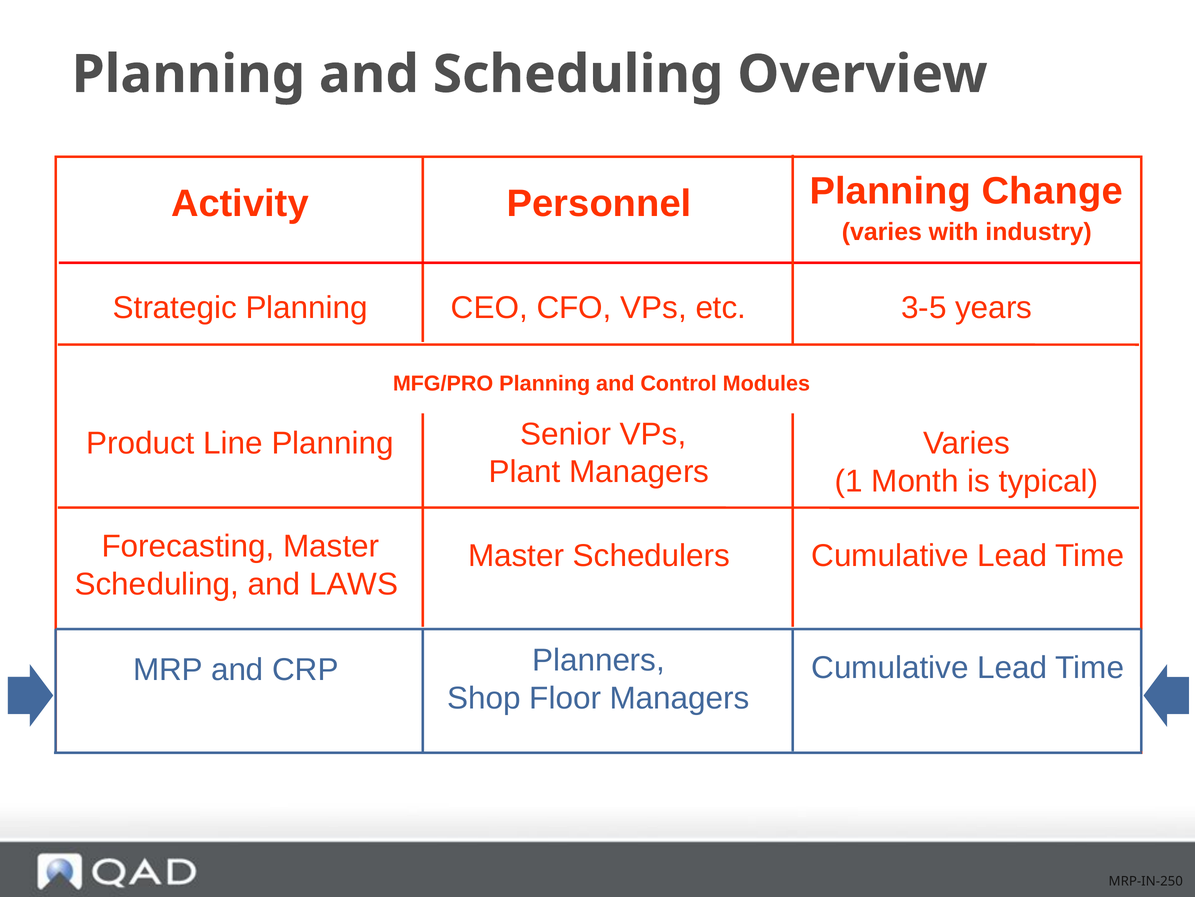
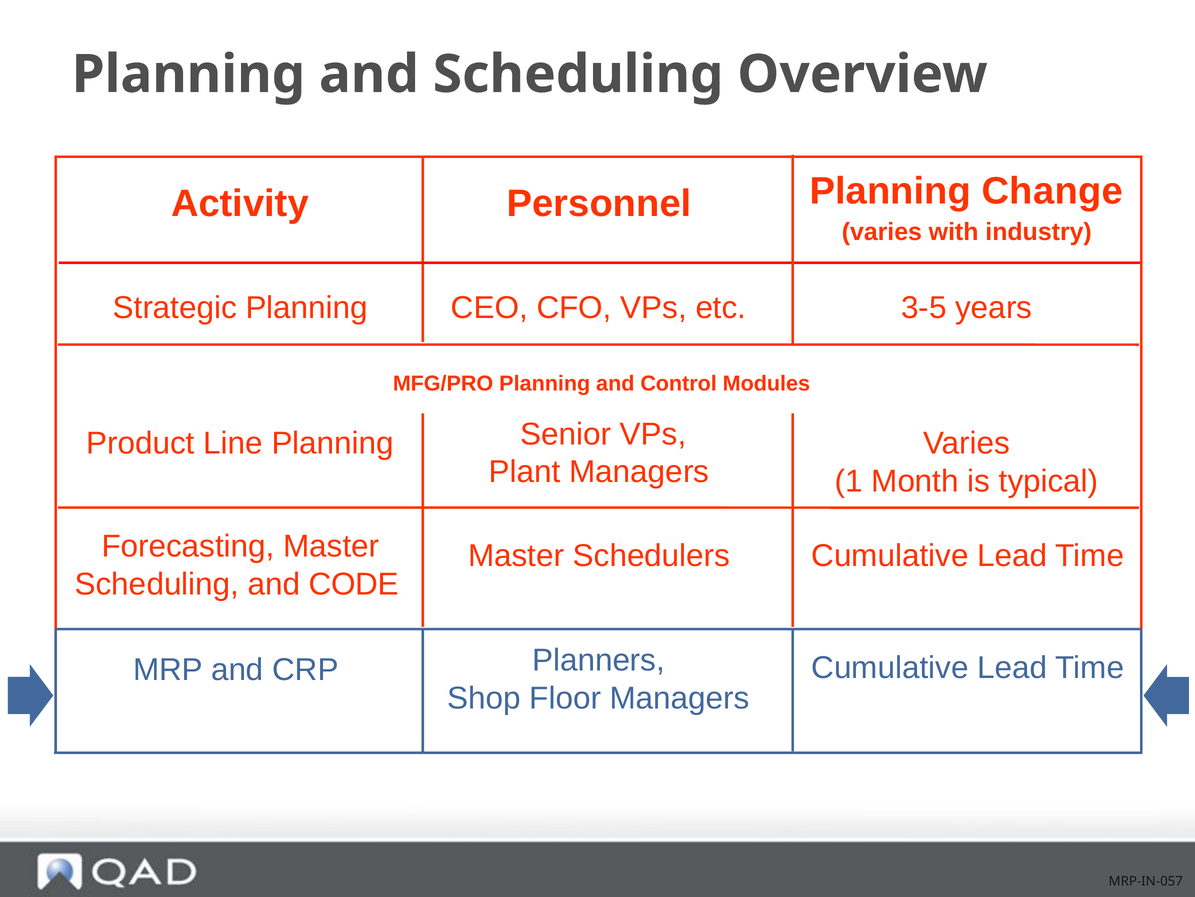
LAWS: LAWS -> CODE
MRP-IN-250: MRP-IN-250 -> MRP-IN-057
